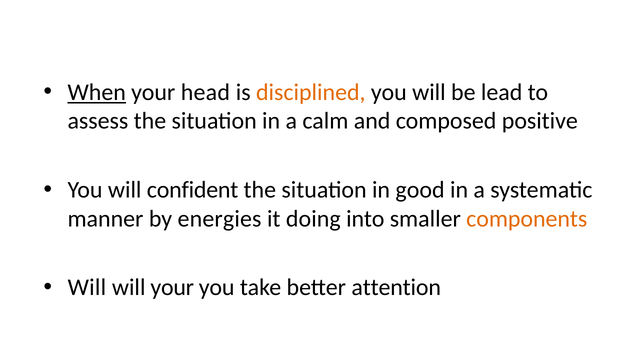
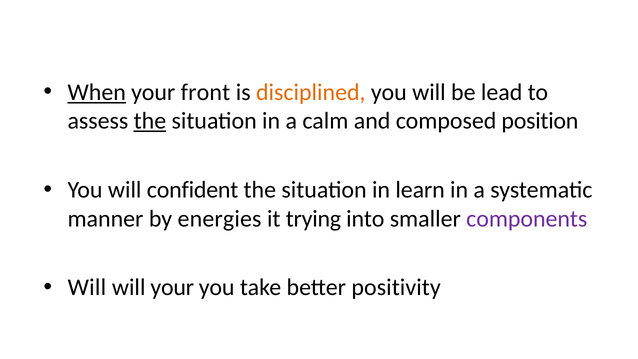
head: head -> front
the at (150, 121) underline: none -> present
positive: positive -> position
good: good -> learn
doing: doing -> trying
components colour: orange -> purple
attention: attention -> positivity
